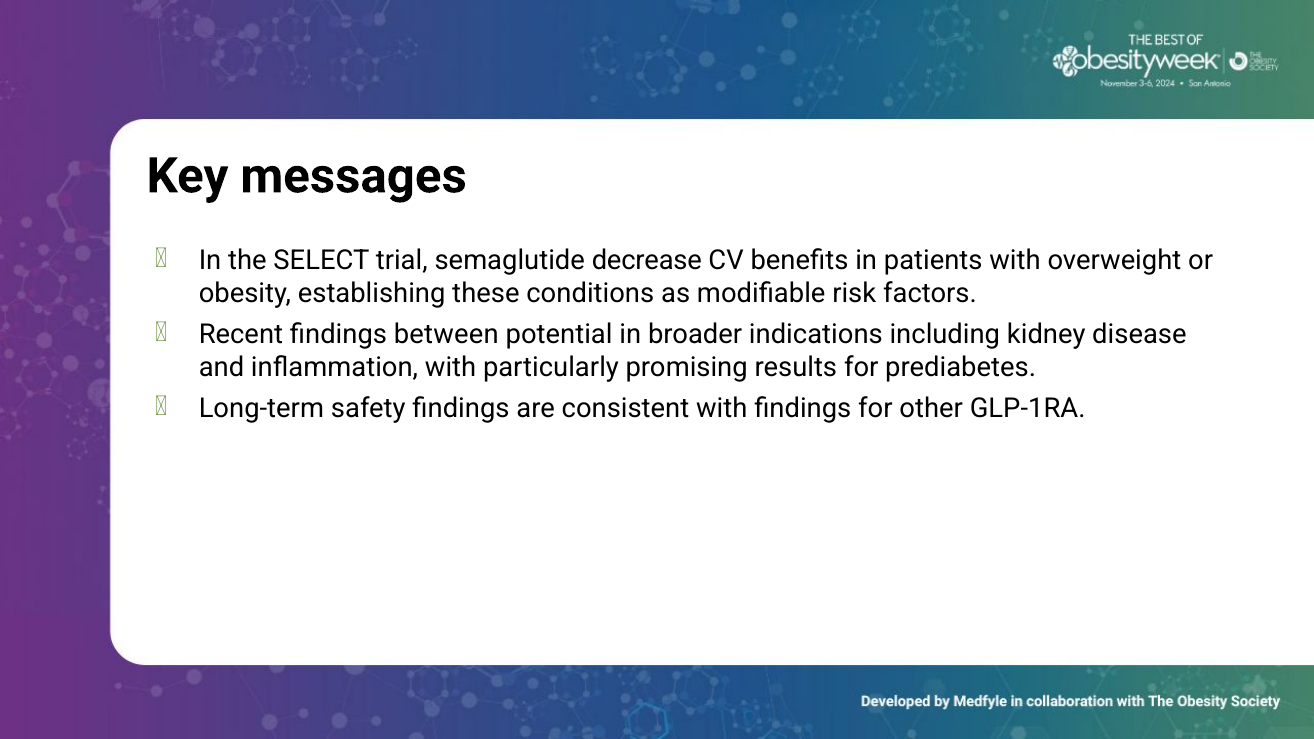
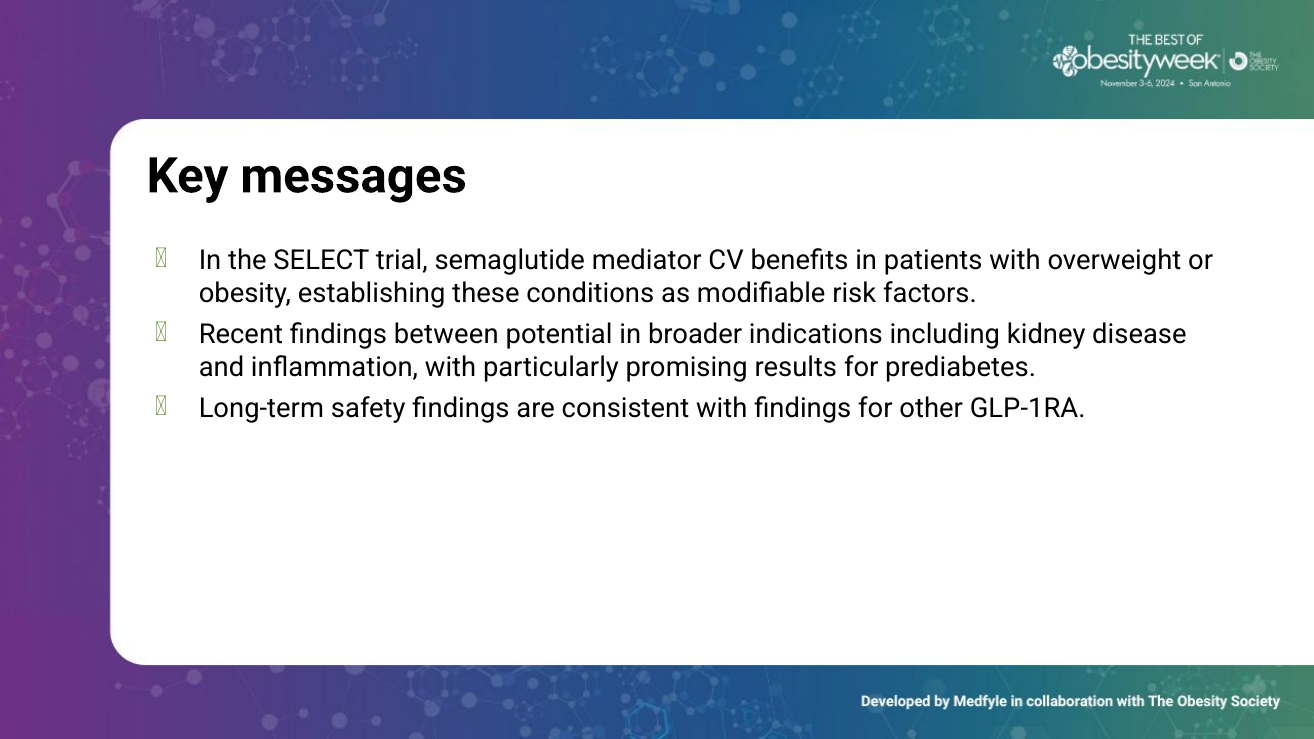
decrease: decrease -> mediator
